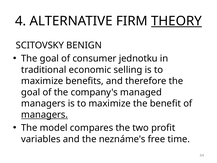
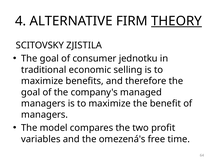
BENIGN: BENIGN -> ZJISTILA
managers at (45, 115) underline: present -> none
neznáme's: neznáme's -> omezená's
